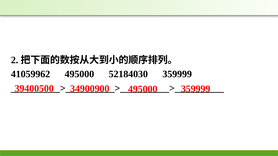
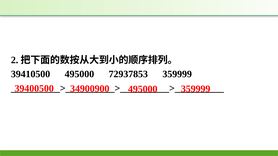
41059962: 41059962 -> 39410500
52184030: 52184030 -> 72937853
